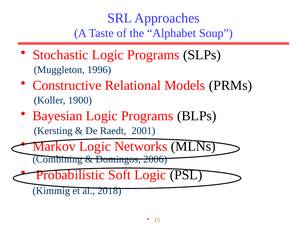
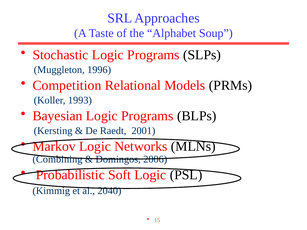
Constructive: Constructive -> Competition
1900: 1900 -> 1993
2018: 2018 -> 2040
